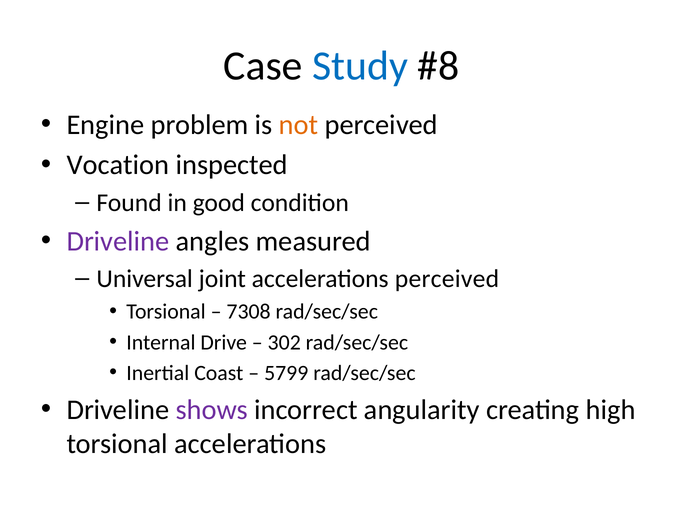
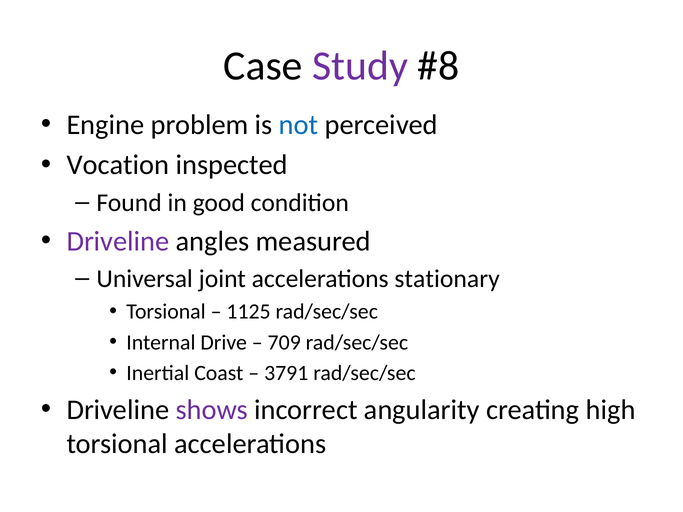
Study colour: blue -> purple
not colour: orange -> blue
accelerations perceived: perceived -> stationary
7308: 7308 -> 1125
302: 302 -> 709
5799: 5799 -> 3791
